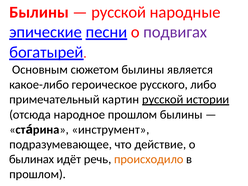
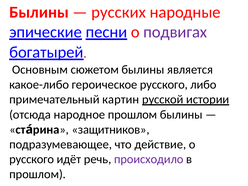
русской at (119, 12): русской -> русских
инструмент: инструмент -> защитников
былинах at (32, 159): былинах -> русского
происходило colour: orange -> purple
